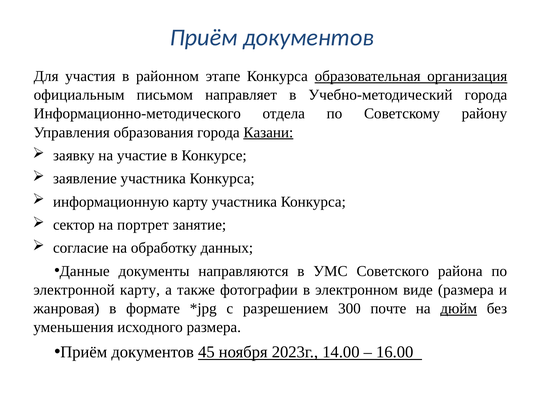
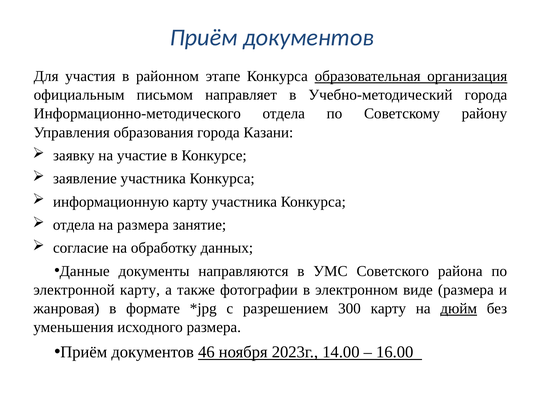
Казани underline: present -> none
сектор at (74, 225): сектор -> отдела
на портрет: портрет -> размера
300 почте: почте -> карту
45: 45 -> 46
